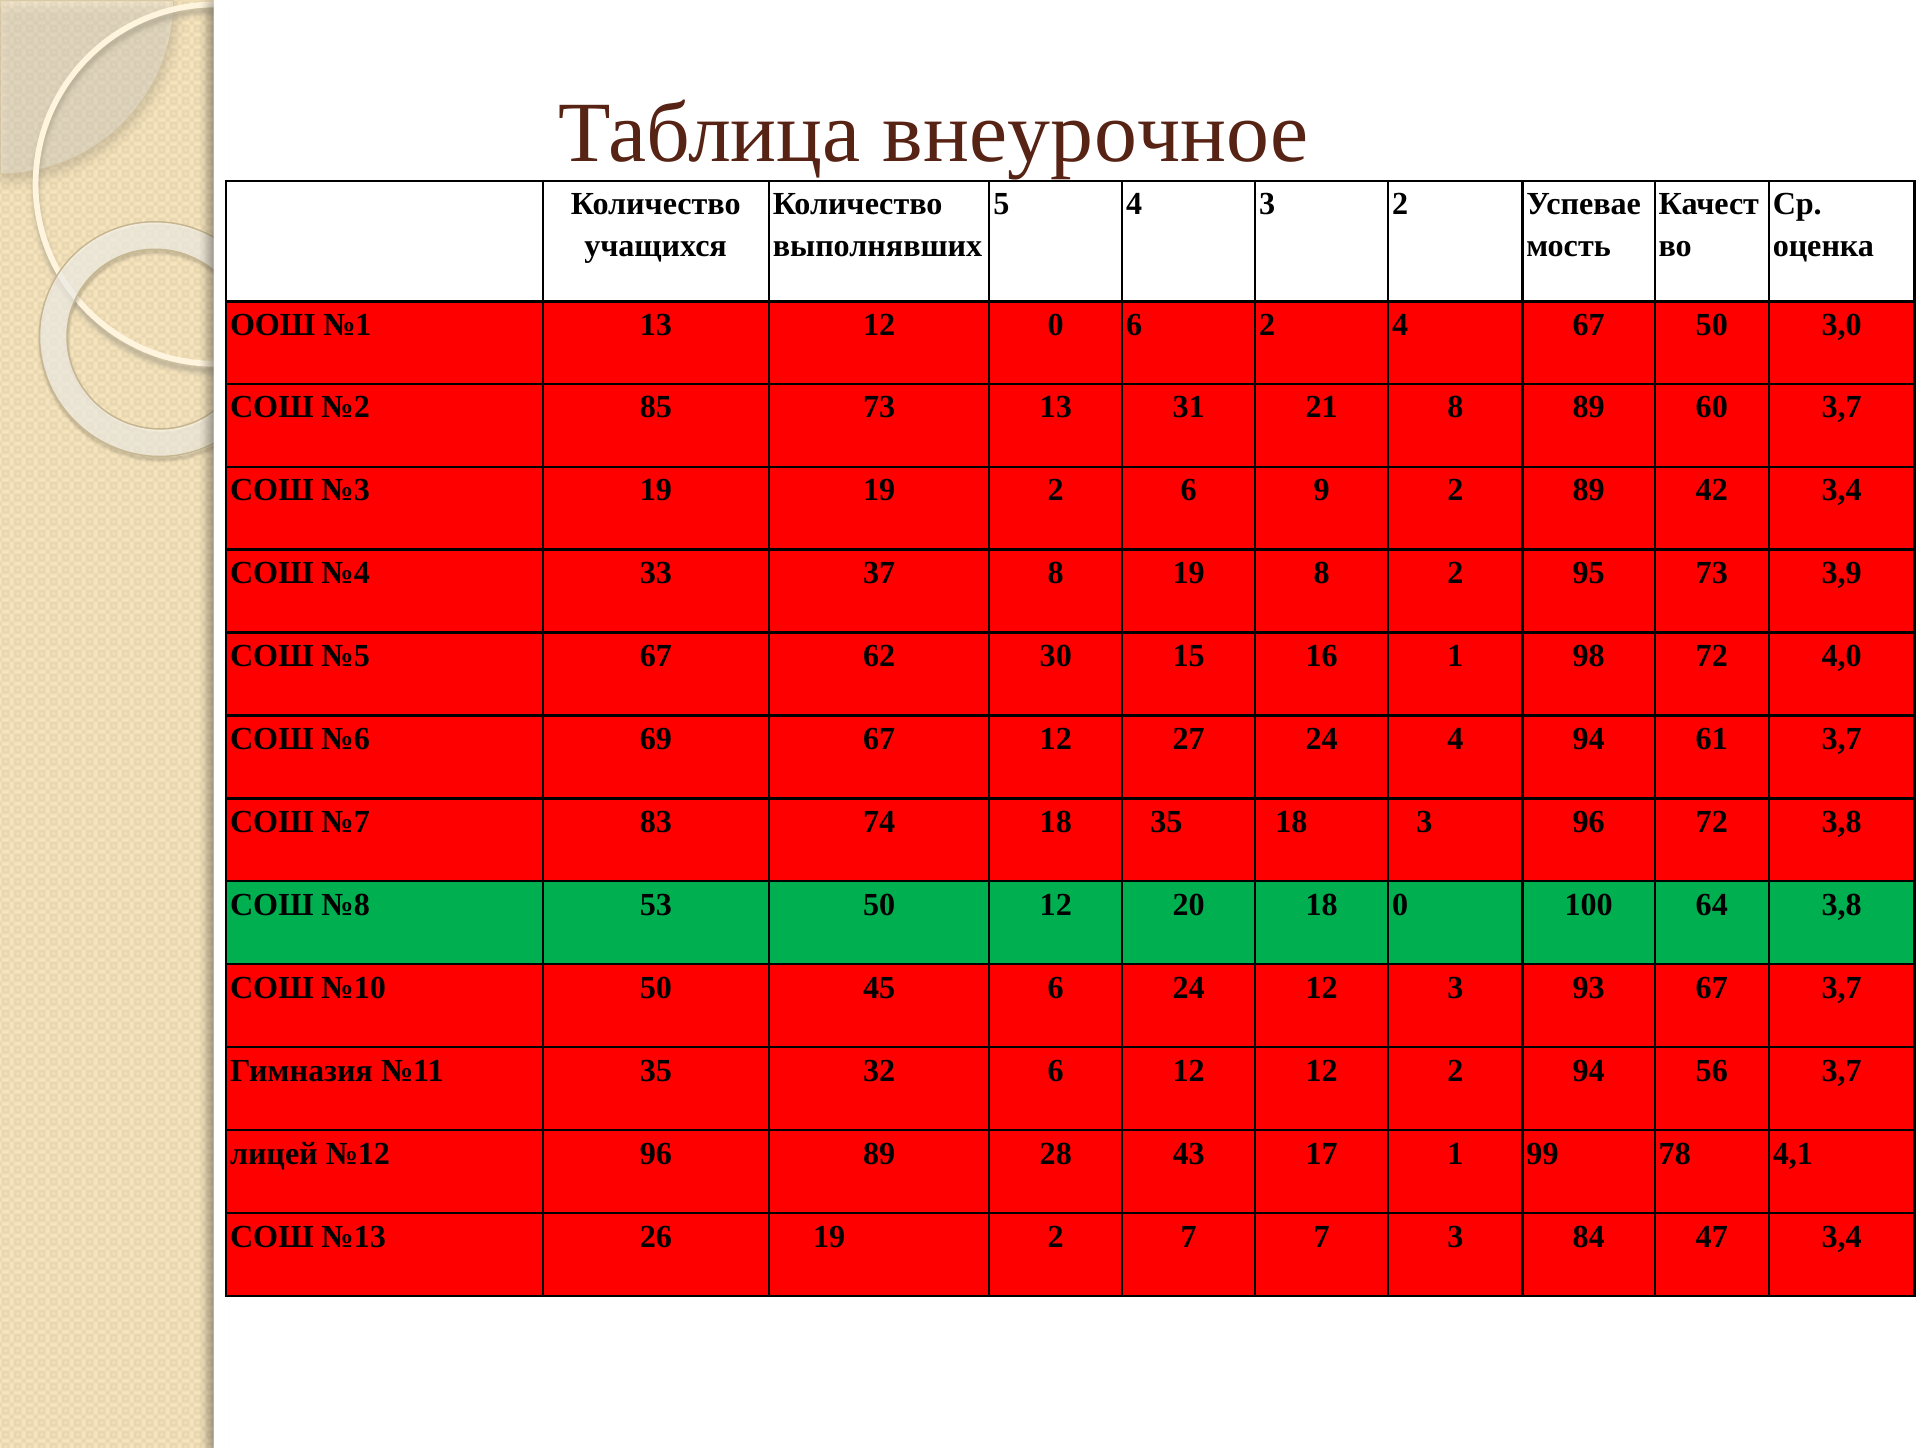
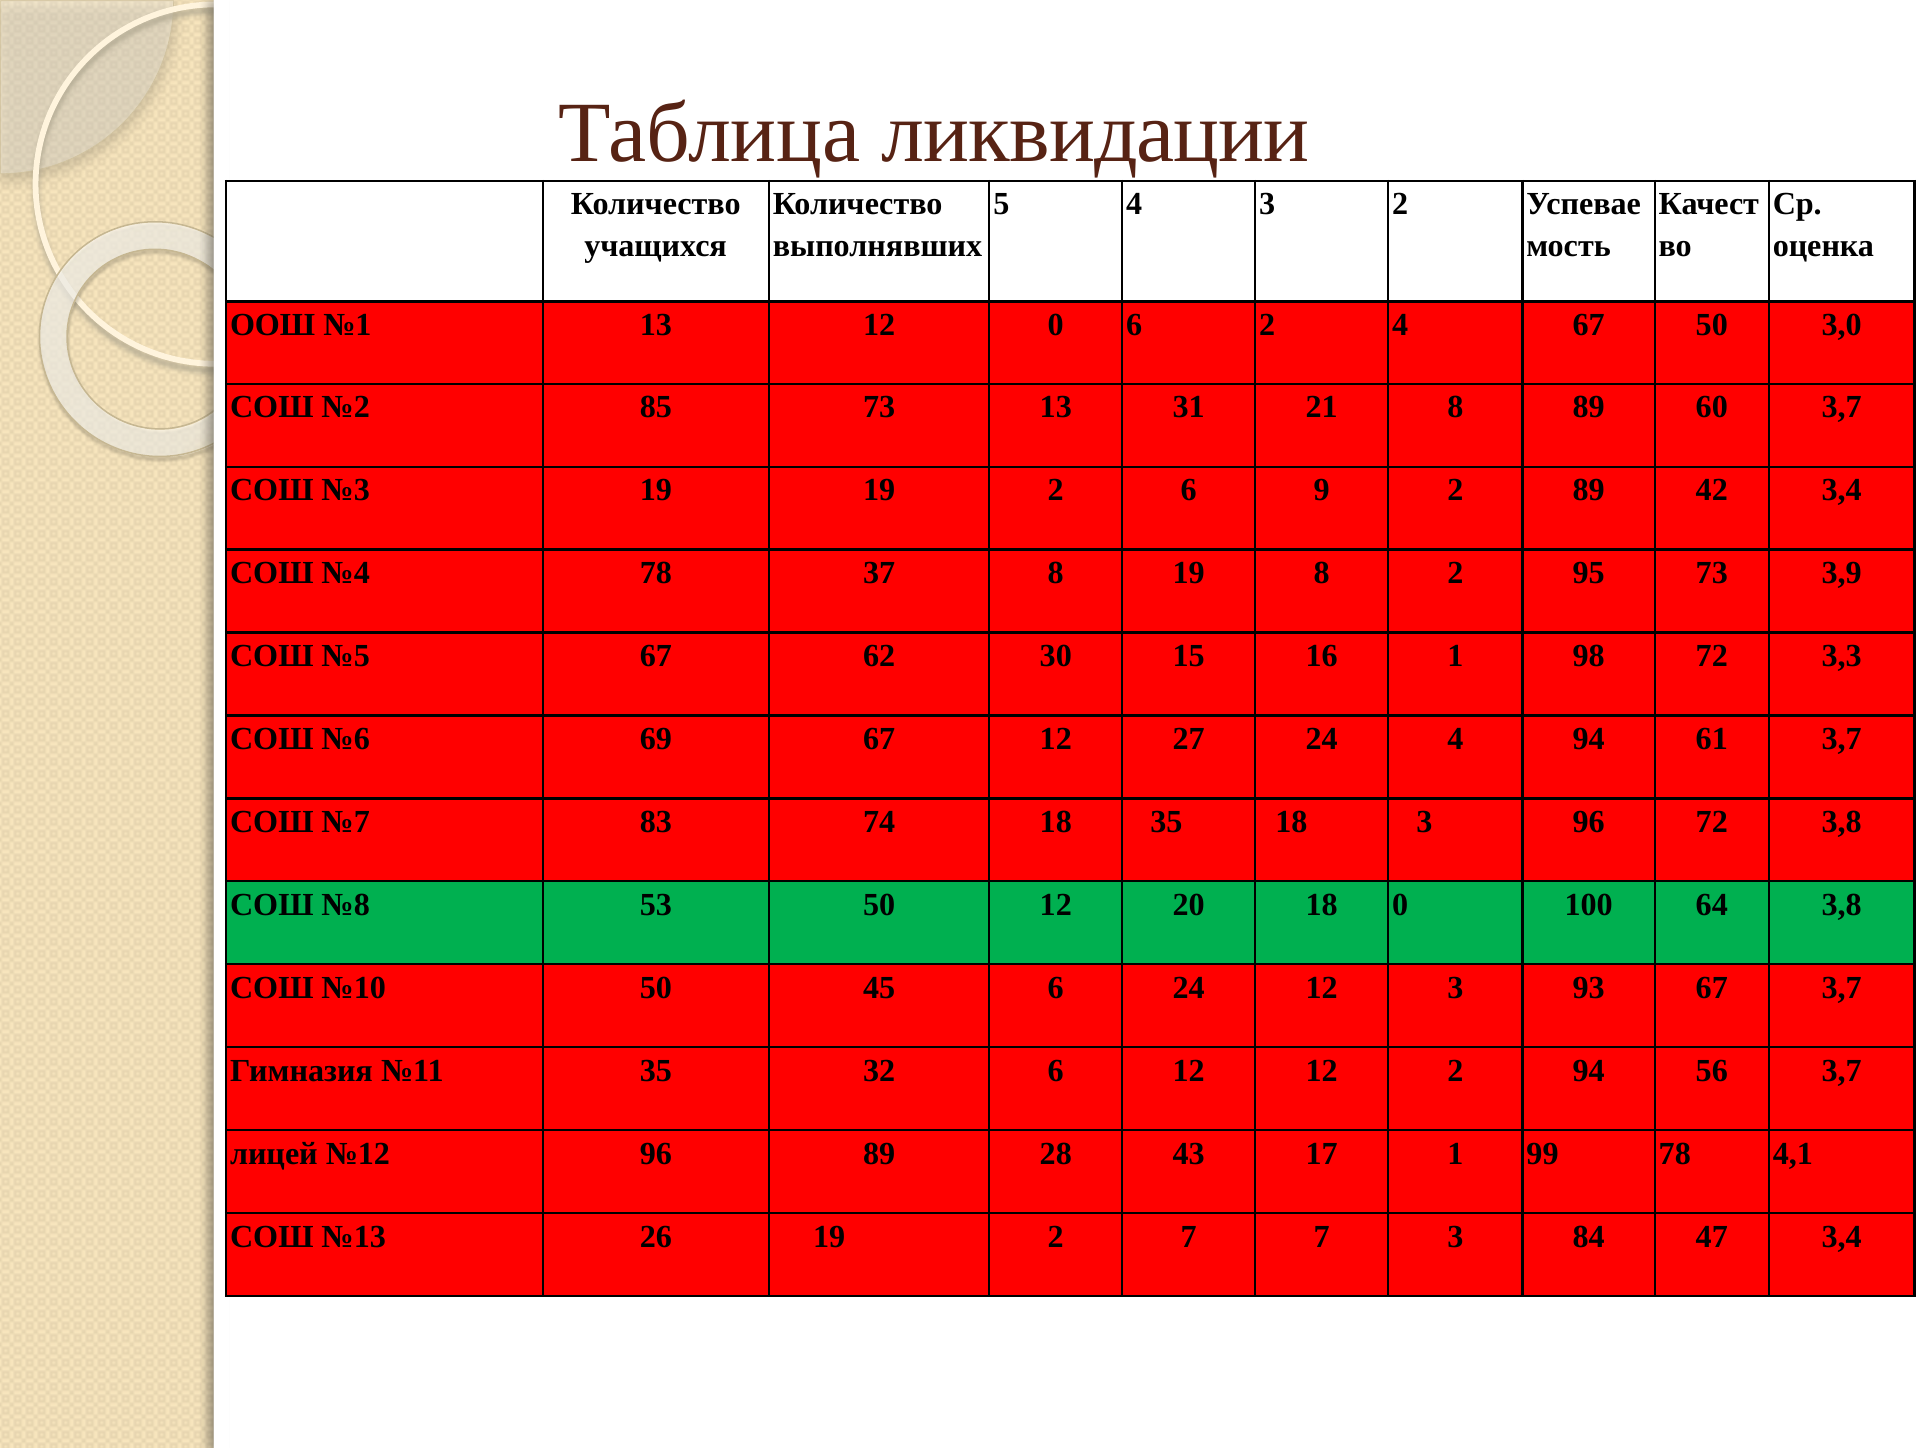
внеурочное: внеурочное -> ликвидации
№4 33: 33 -> 78
4,0: 4,0 -> 3,3
